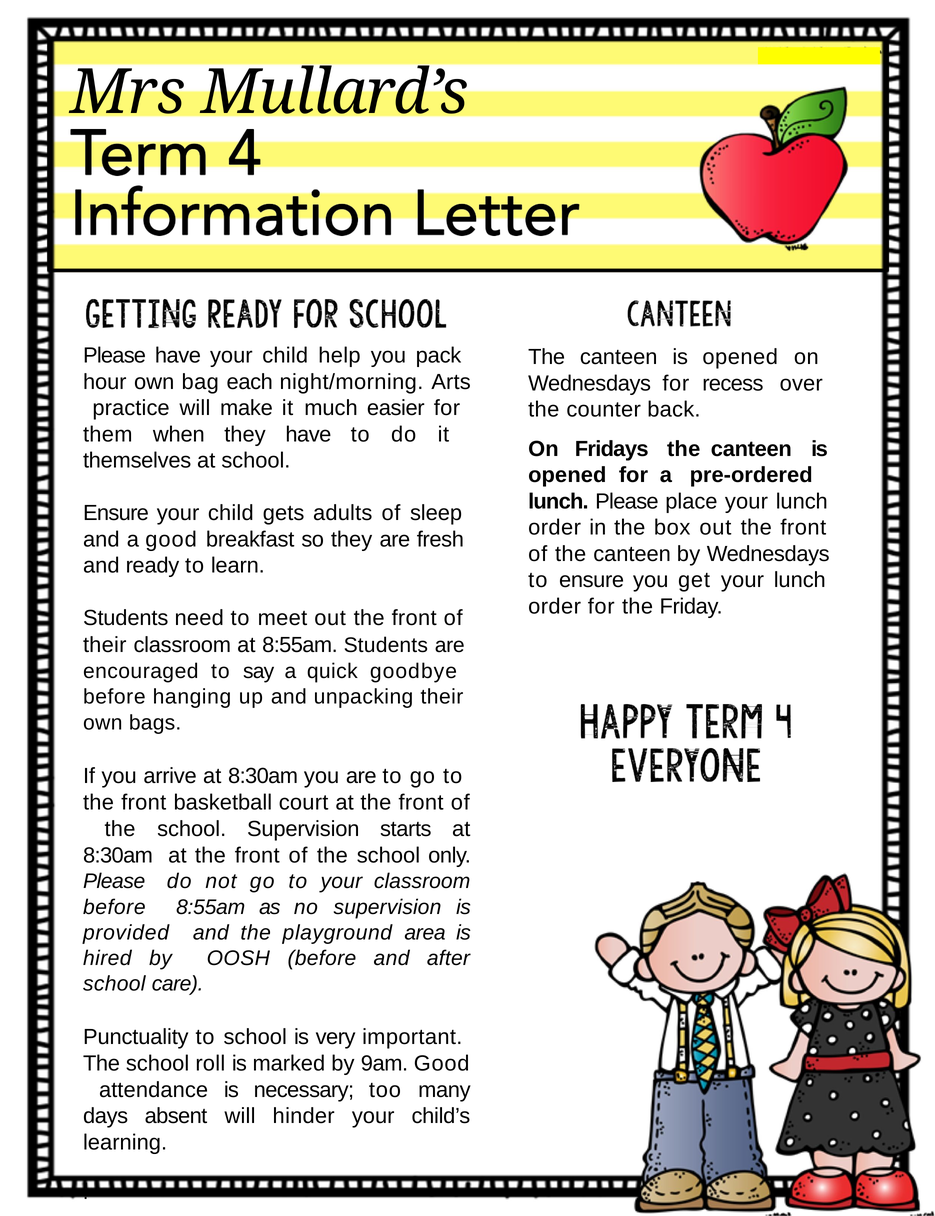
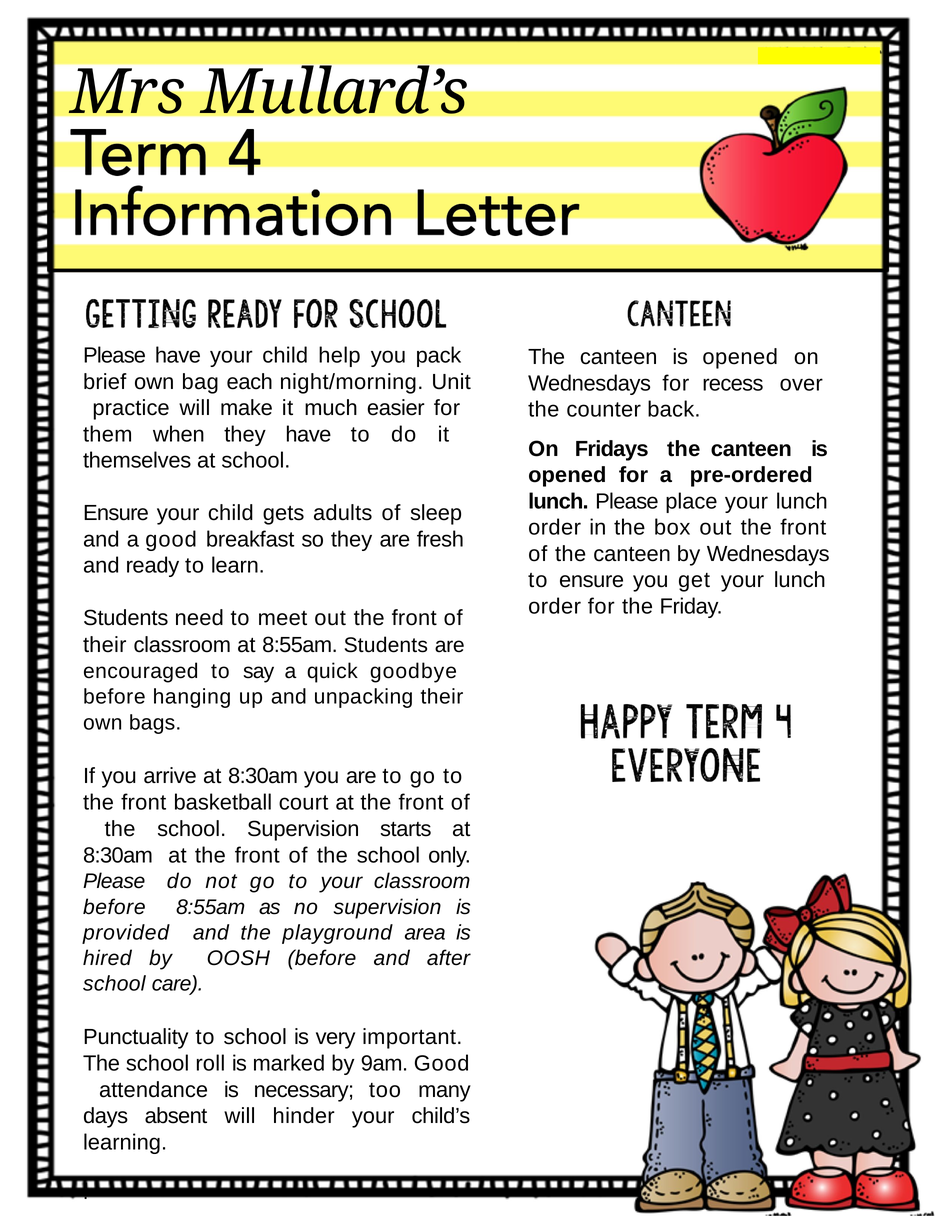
hour: hour -> brief
Arts: Arts -> Unit
